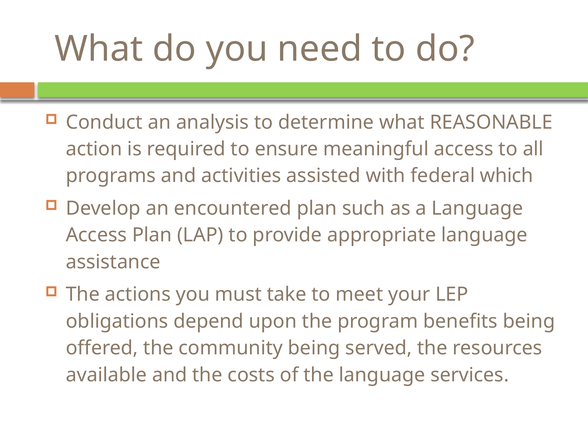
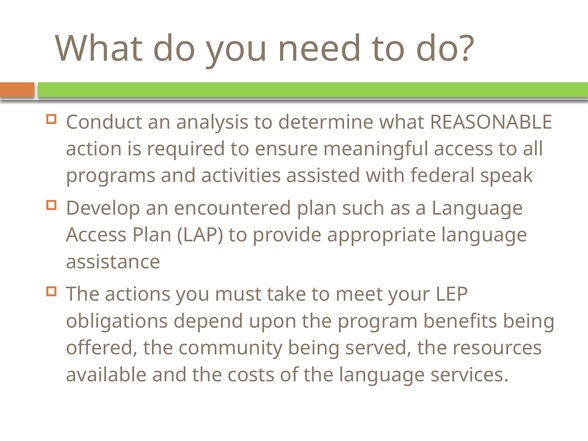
which: which -> speak
